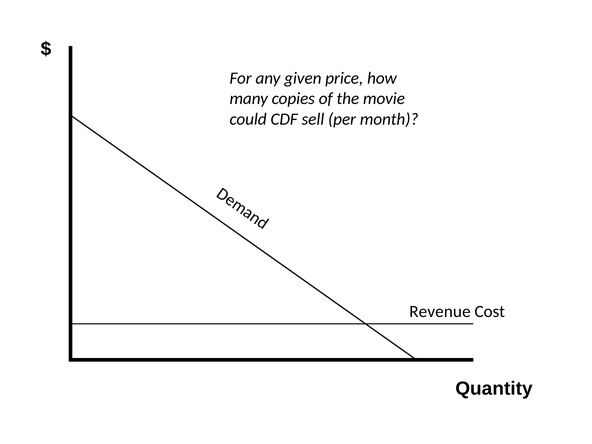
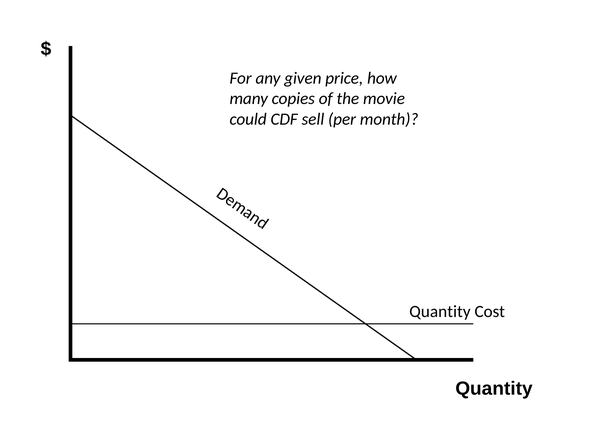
Revenue at (440, 312): Revenue -> Quantity
